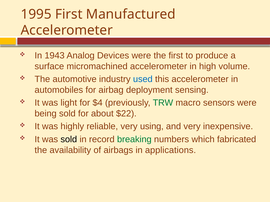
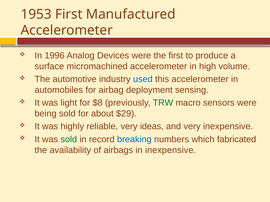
1995: 1995 -> 1953
1943: 1943 -> 1996
$4: $4 -> $8
$22: $22 -> $29
using: using -> ideas
sold at (69, 140) colour: black -> green
breaking colour: green -> blue
in applications: applications -> inexpensive
